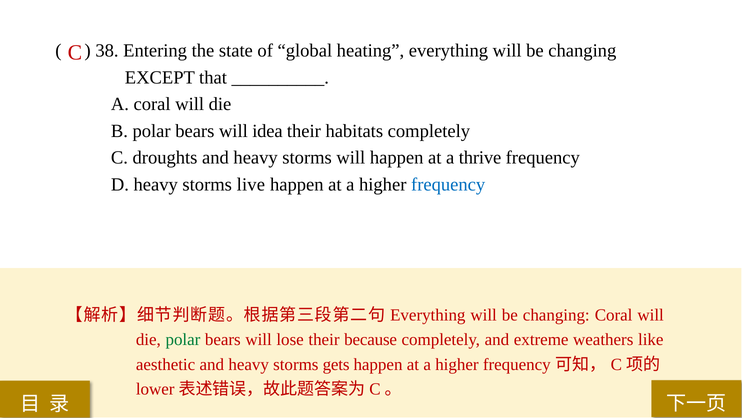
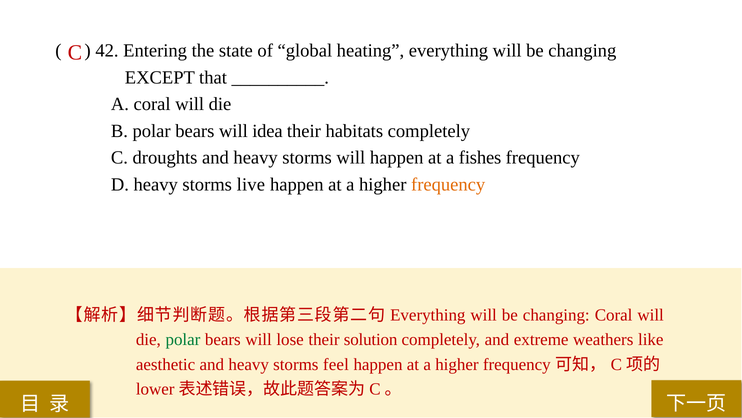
38: 38 -> 42
thrive: thrive -> fishes
frequency at (448, 184) colour: blue -> orange
because: because -> solution
gets: gets -> feel
